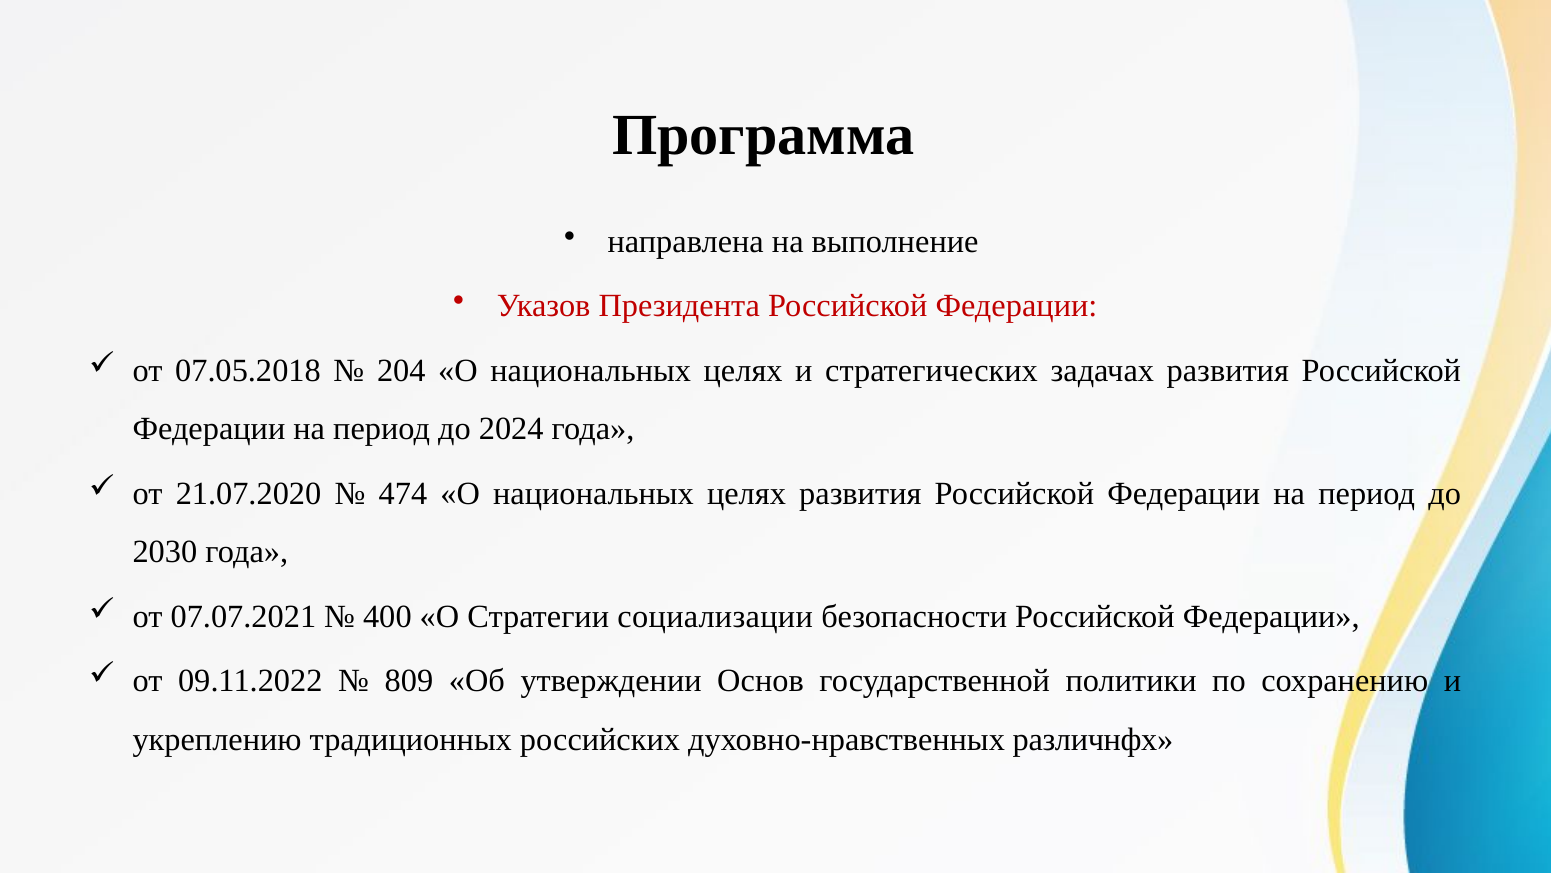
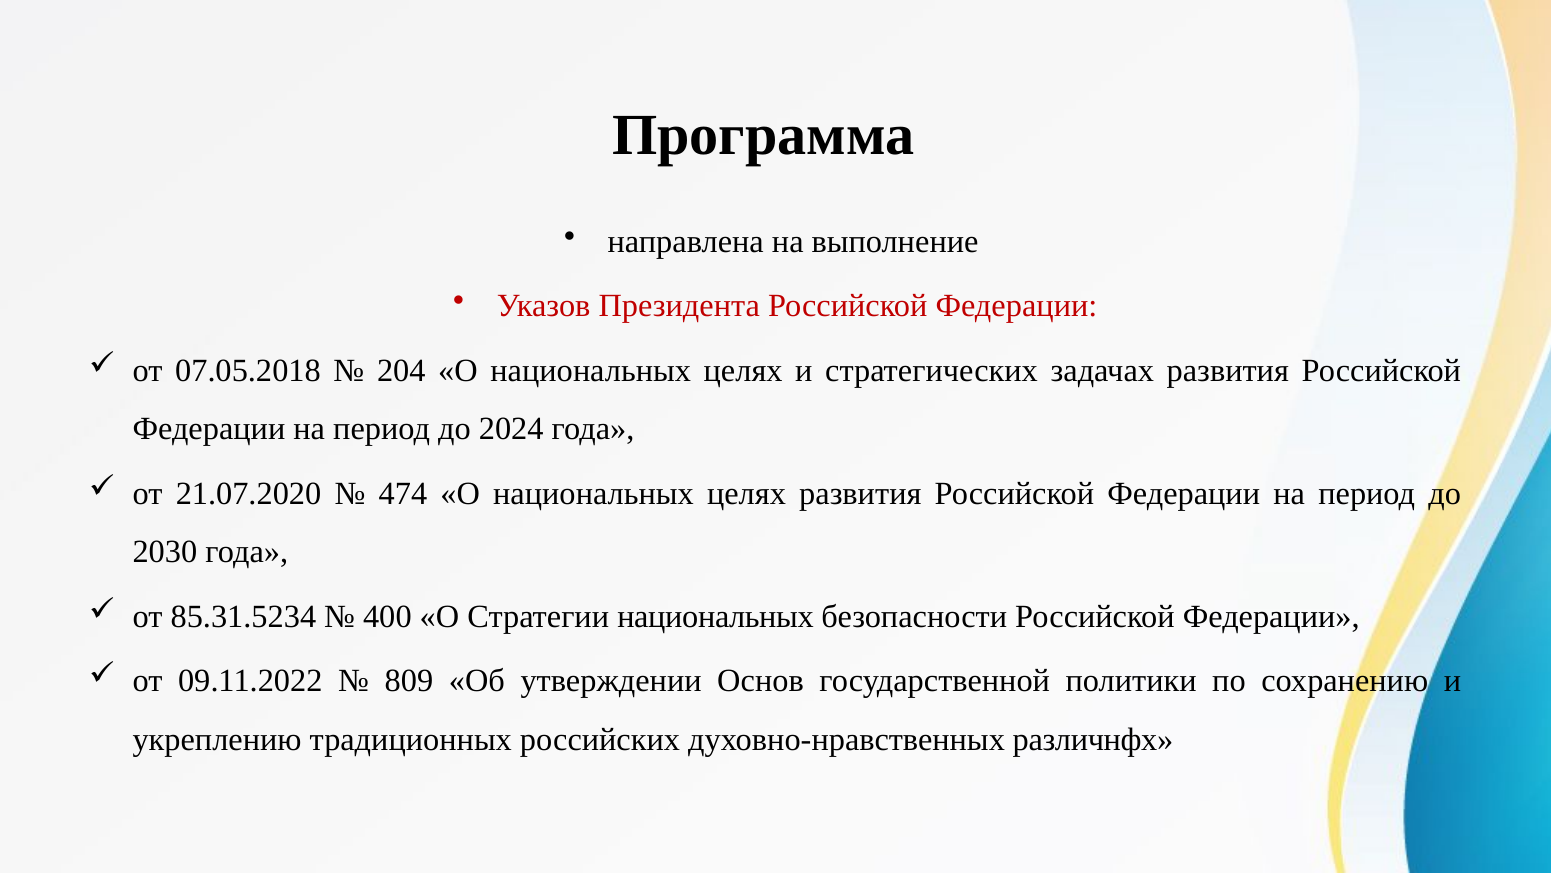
07.07.2021: 07.07.2021 -> 85.31.5234
Стратегии социализации: социализации -> национальных
